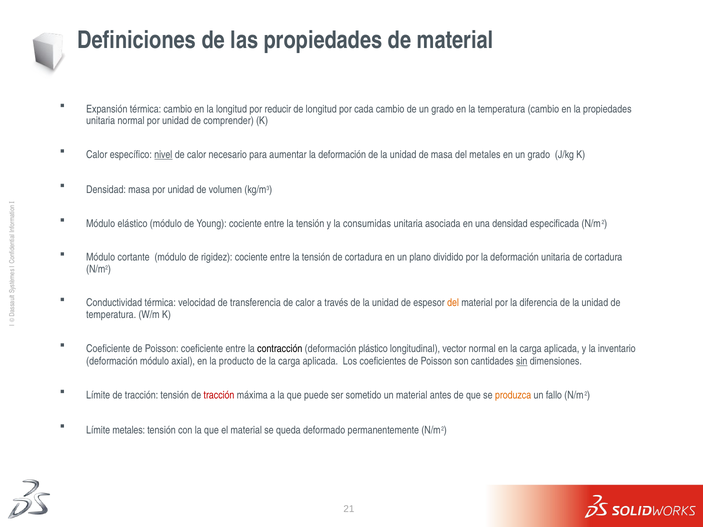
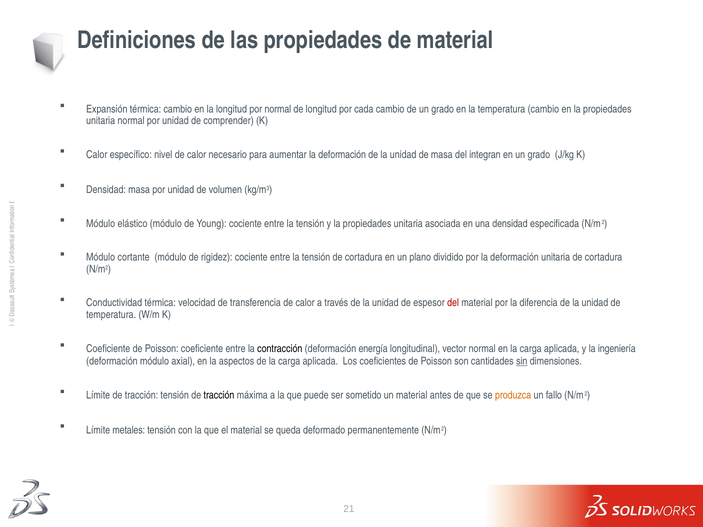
por reducir: reducir -> normal
nivel underline: present -> none
del metales: metales -> integran
y la consumidas: consumidas -> propiedades
del at (453, 303) colour: orange -> red
plástico: plástico -> energía
inventario: inventario -> ingeniería
producto: producto -> aspectos
tracción at (219, 395) colour: red -> black
